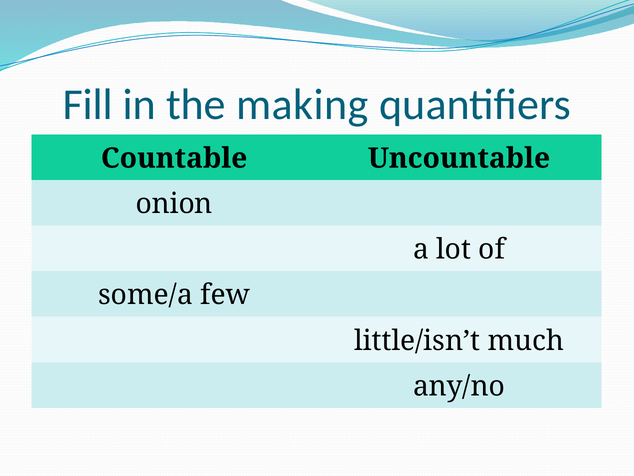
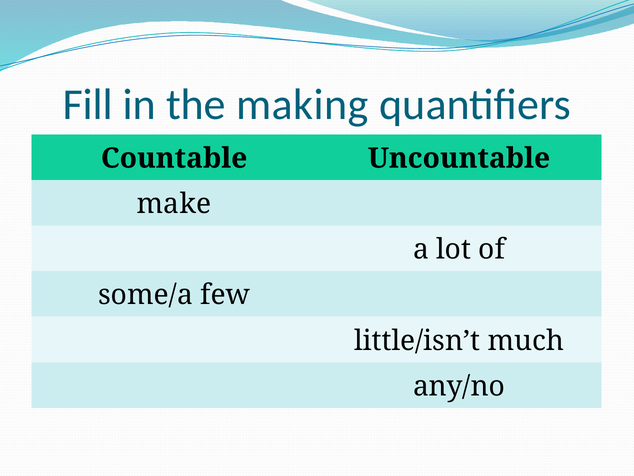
onion: onion -> make
